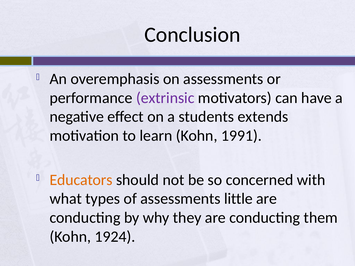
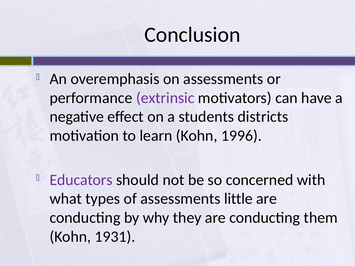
extends: extends -> districts
1991: 1991 -> 1996
Educators colour: orange -> purple
1924: 1924 -> 1931
